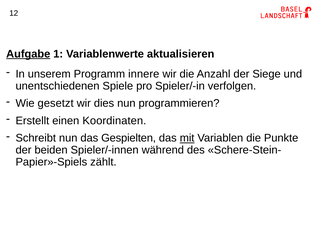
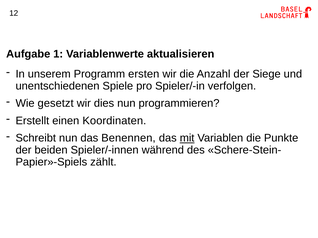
Aufgabe underline: present -> none
innere: innere -> ersten
Gespielten: Gespielten -> Benennen
